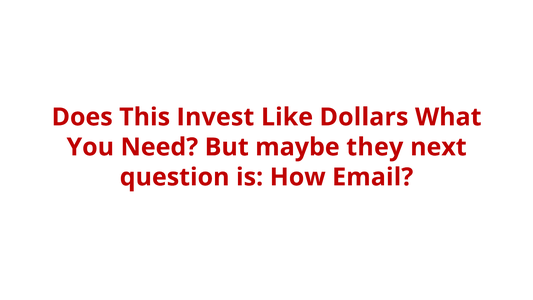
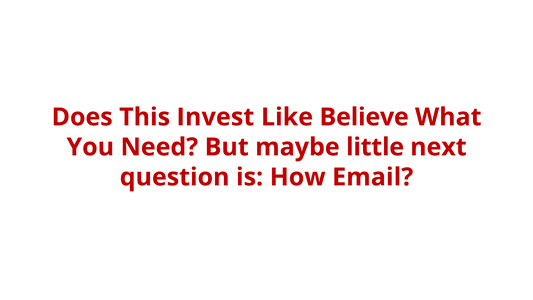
Dollars: Dollars -> Believe
they: they -> little
